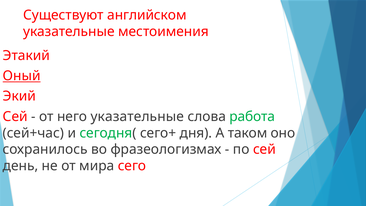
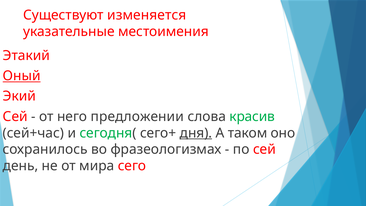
английском: английском -> изменяется
него указательные: указательные -> предложении
работа: работа -> красив
дня underline: none -> present
